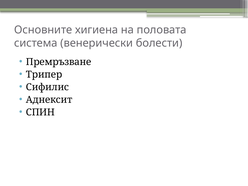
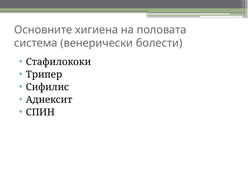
Премръзване: Премръзване -> Стафилококи
